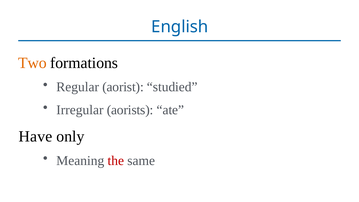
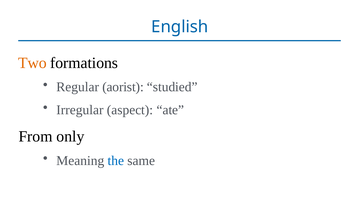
aorists: aorists -> aspect
Have: Have -> From
the colour: red -> blue
